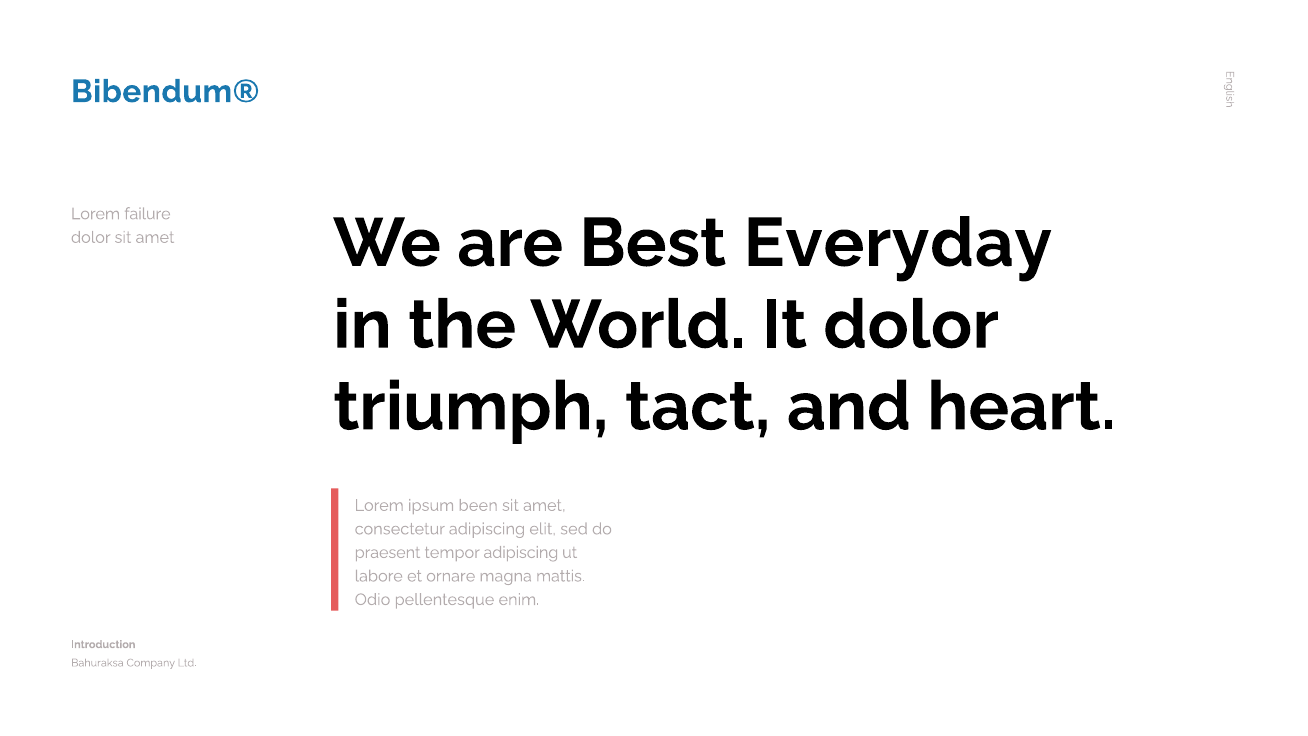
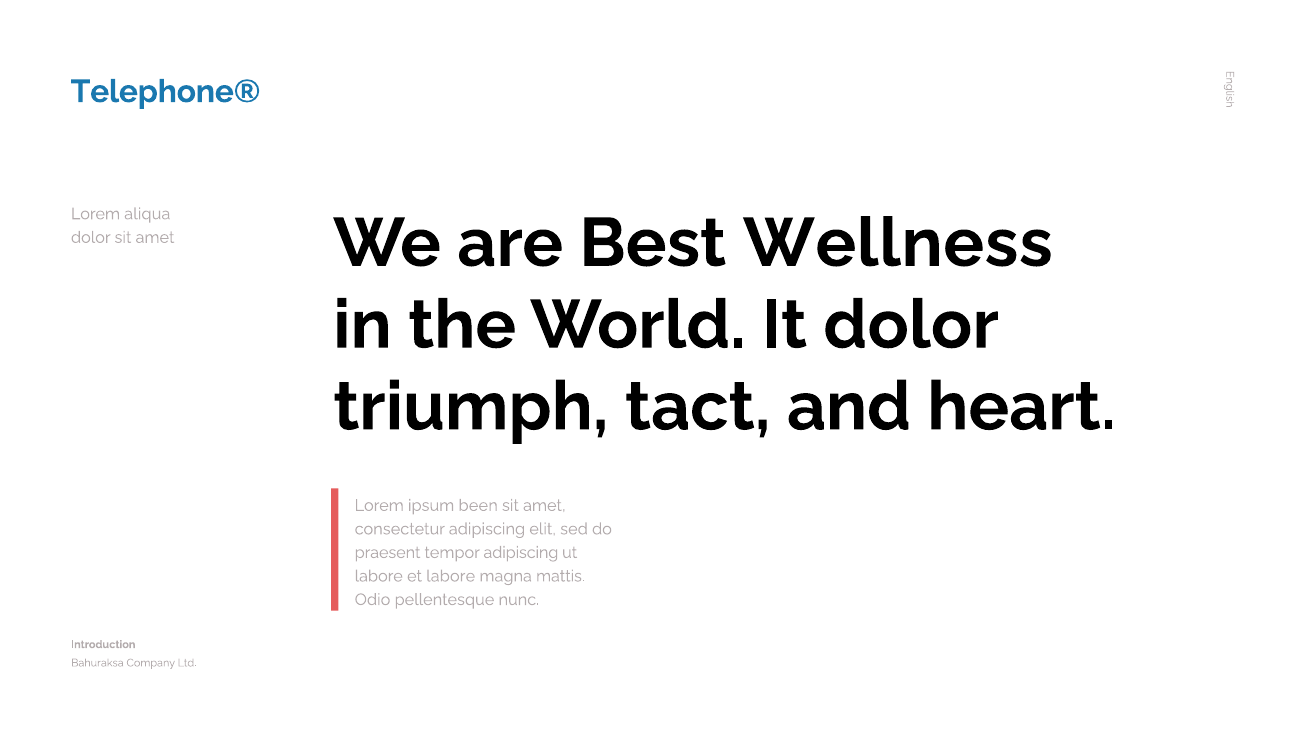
Bibendum®: Bibendum® -> Telephone®
failure: failure -> aliqua
Everyday: Everyday -> Wellness
et ornare: ornare -> labore
enim: enim -> nunc
